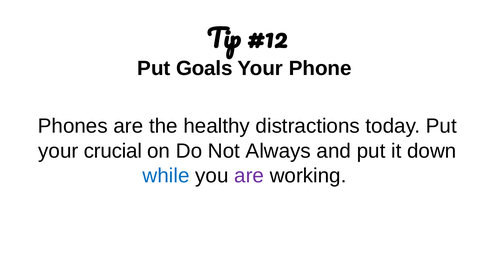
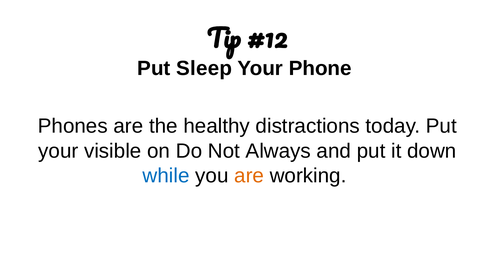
Goals: Goals -> Sleep
crucial: crucial -> visible
are at (249, 176) colour: purple -> orange
